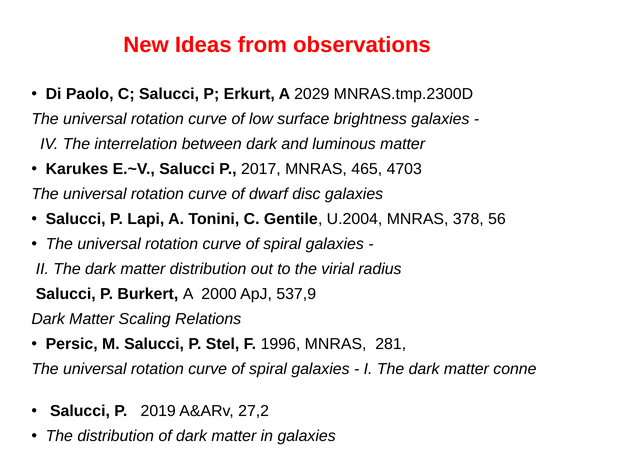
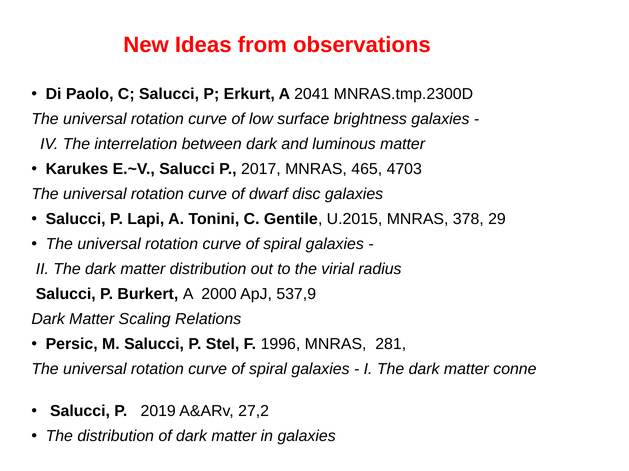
2029: 2029 -> 2041
U.2004: U.2004 -> U.2015
56: 56 -> 29
